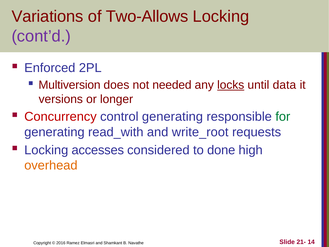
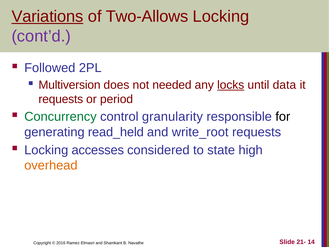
Variations underline: none -> present
Enforced: Enforced -> Followed
versions at (61, 99): versions -> requests
longer: longer -> period
Concurrency colour: red -> green
control generating: generating -> granularity
for colour: green -> black
read_with: read_with -> read_held
done: done -> state
